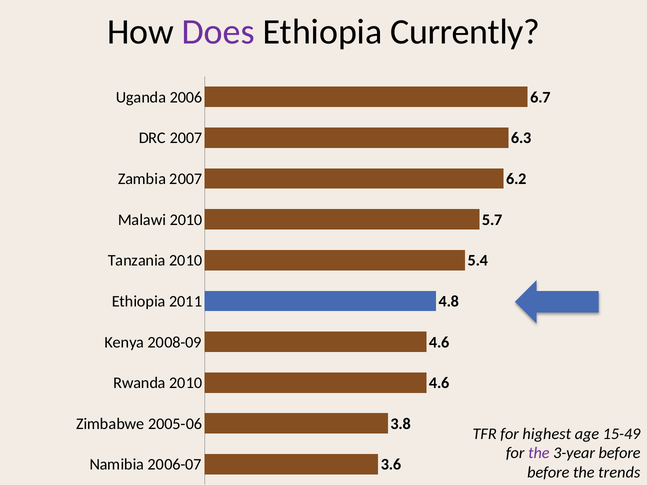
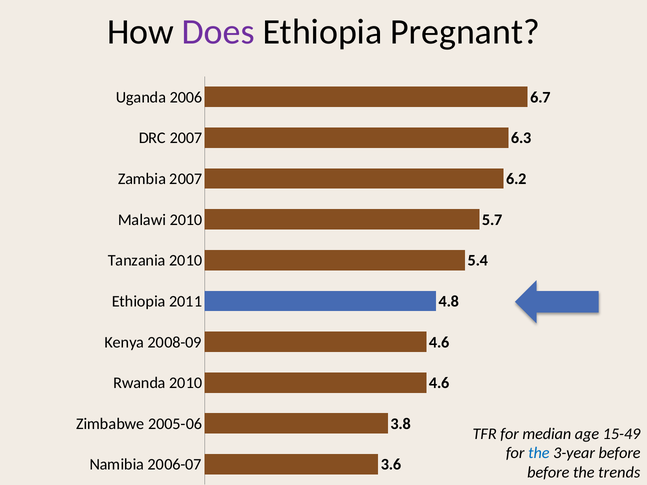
Currently: Currently -> Pregnant
highest: highest -> median
the at (539, 453) colour: purple -> blue
